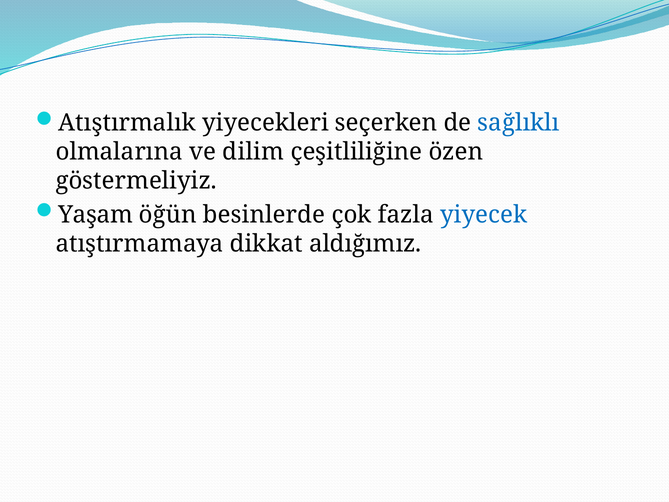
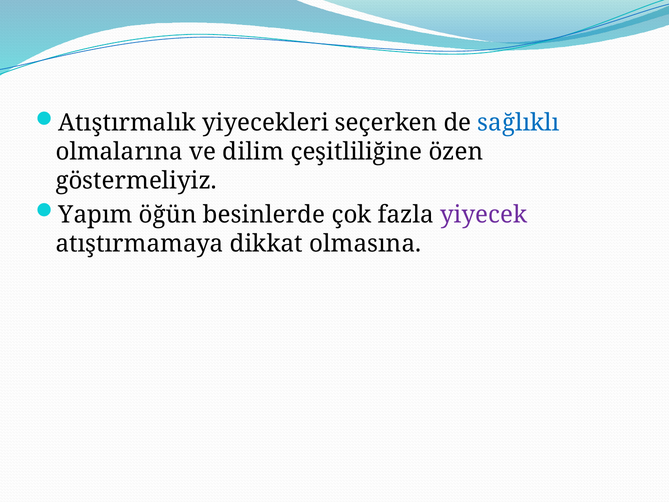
Yaşam: Yaşam -> Yapım
yiyecek colour: blue -> purple
aldığımız: aldığımız -> olmasına
